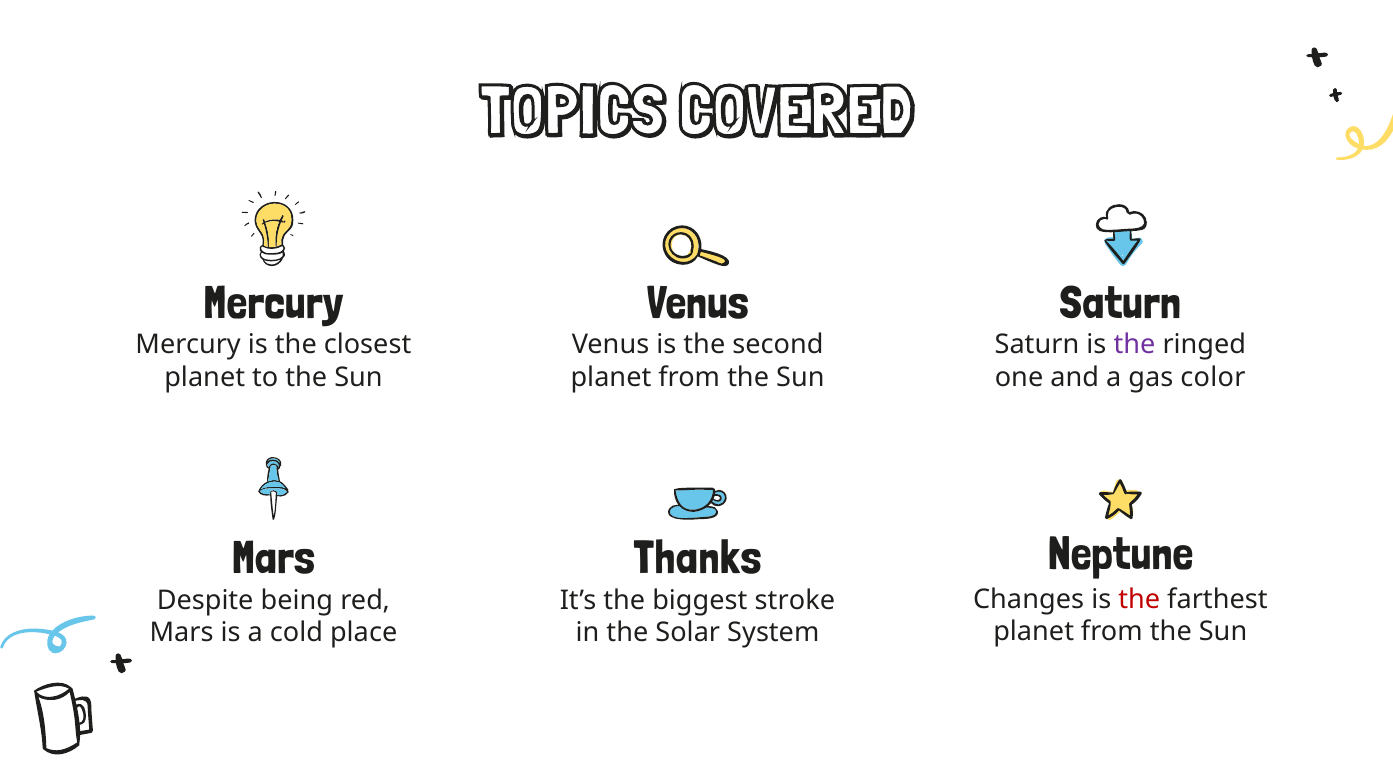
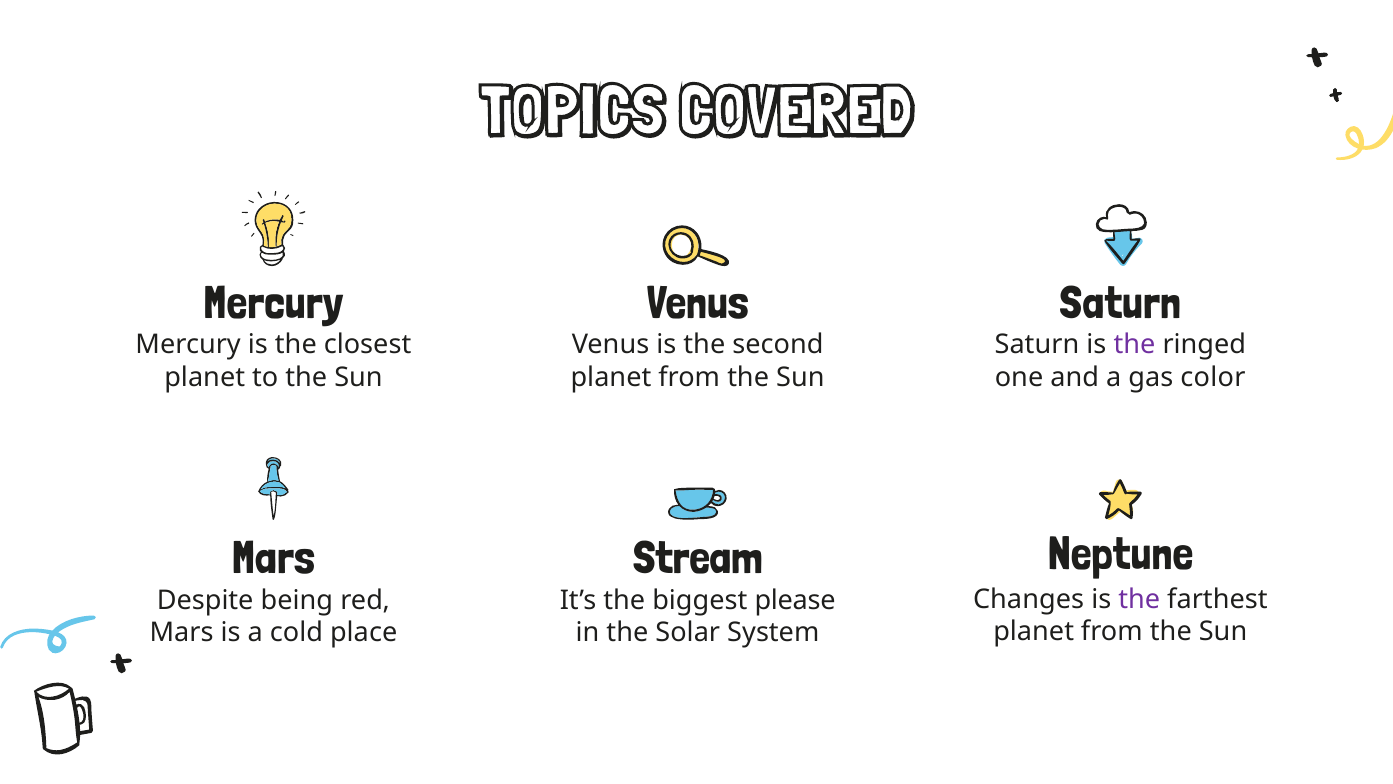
Thanks: Thanks -> Stream
the at (1139, 599) colour: red -> purple
stroke: stroke -> please
